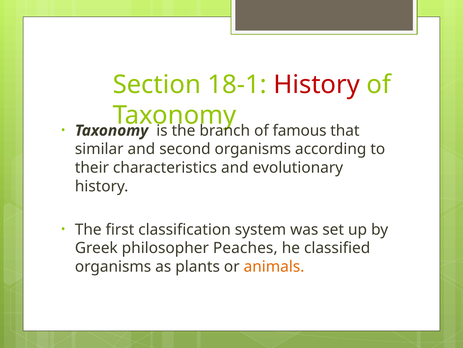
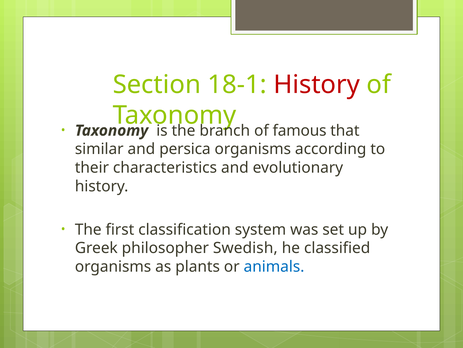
second: second -> persica
Peaches: Peaches -> Swedish
animals colour: orange -> blue
